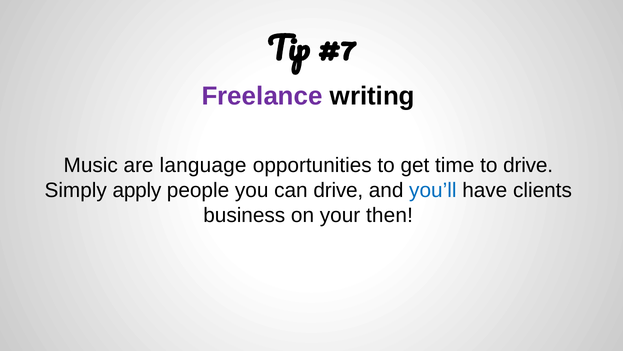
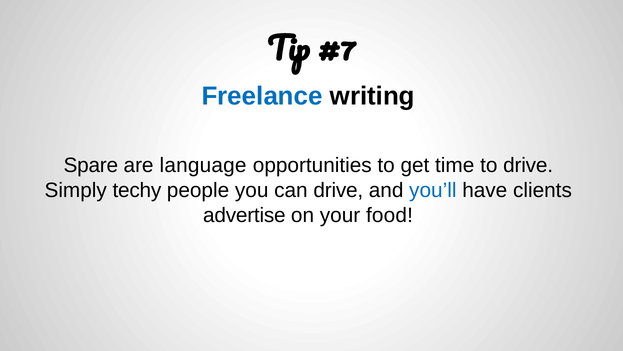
Freelance colour: purple -> blue
Music: Music -> Spare
apply: apply -> techy
business: business -> advertise
then: then -> food
